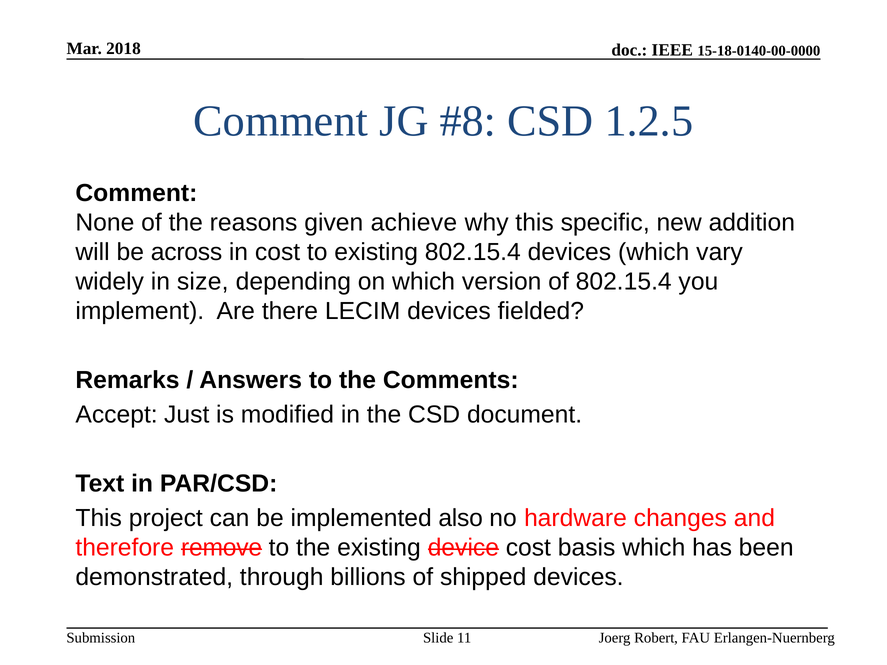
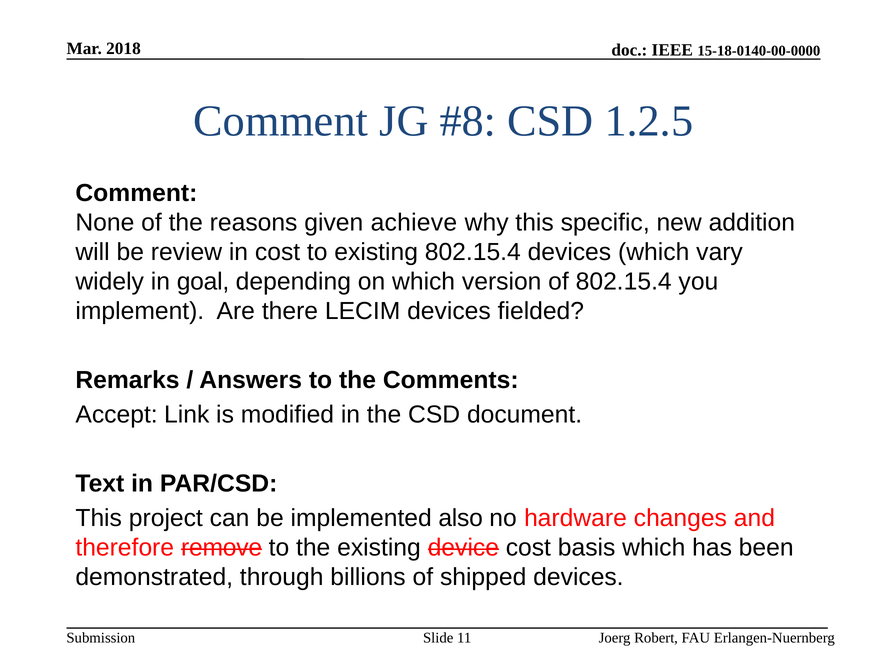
across: across -> review
size: size -> goal
Just: Just -> Link
